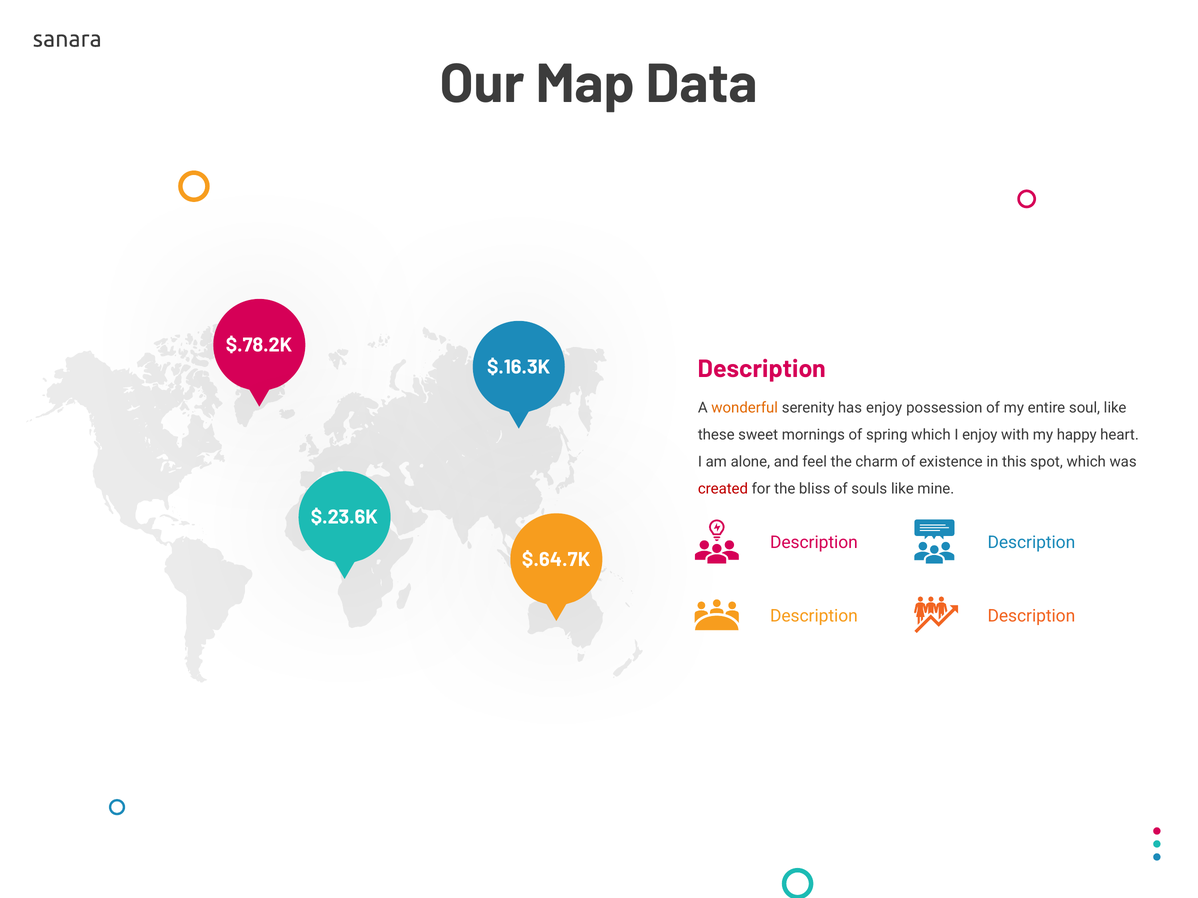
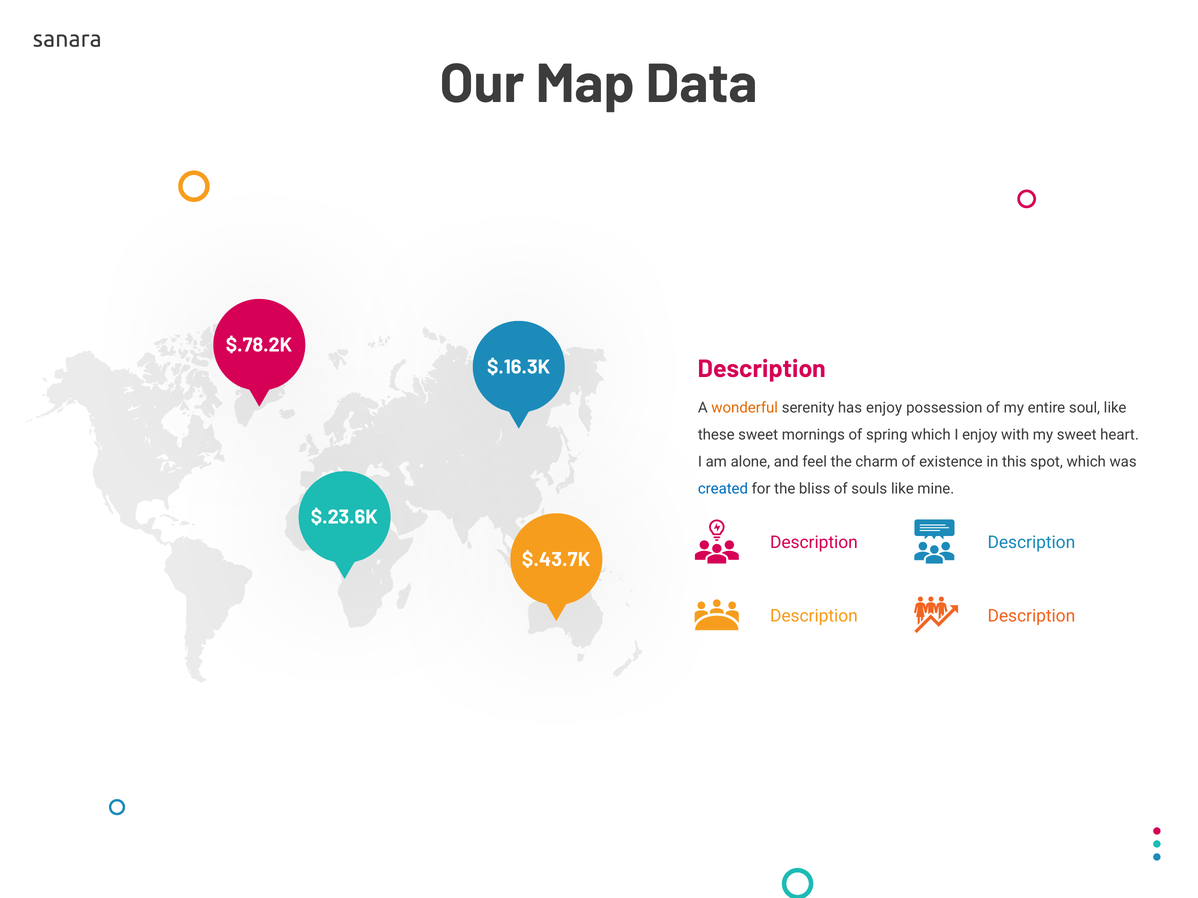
my happy: happy -> sweet
created colour: red -> blue
$.64.7K: $.64.7K -> $.43.7K
